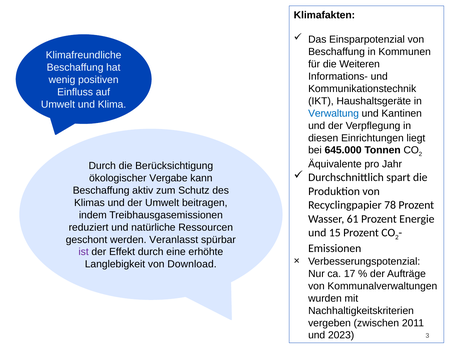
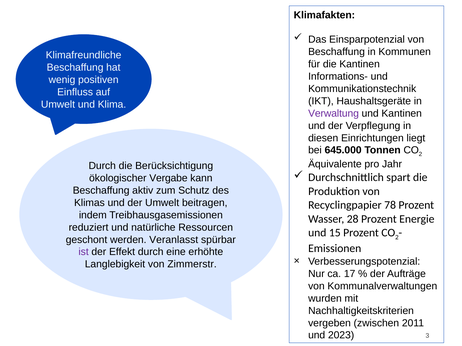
die Weiteren: Weiteren -> Kantinen
Verwaltung colour: blue -> purple
61: 61 -> 28
Download: Download -> Zimmerstr
